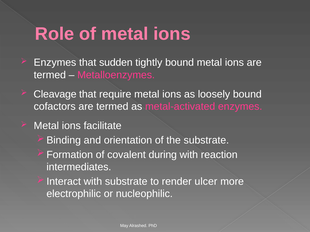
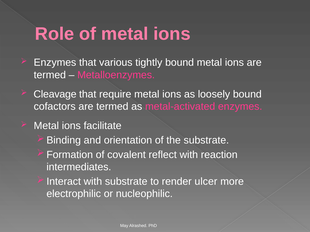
sudden: sudden -> various
during: during -> reflect
